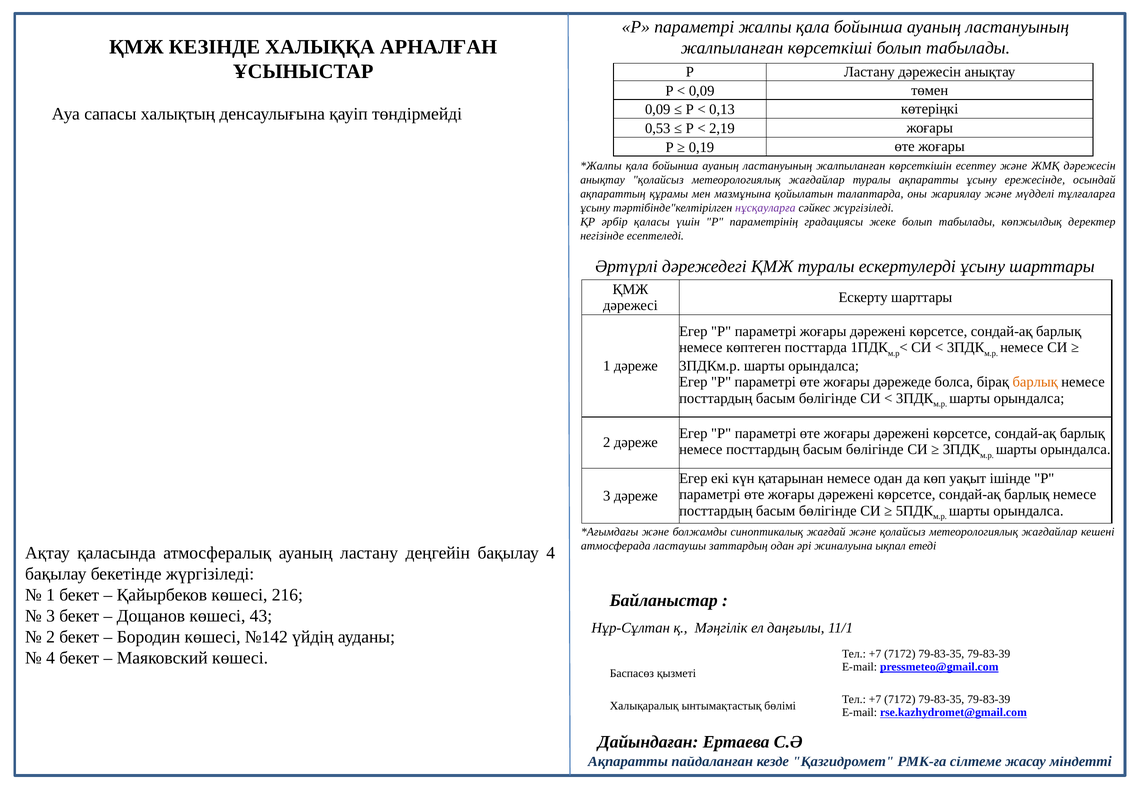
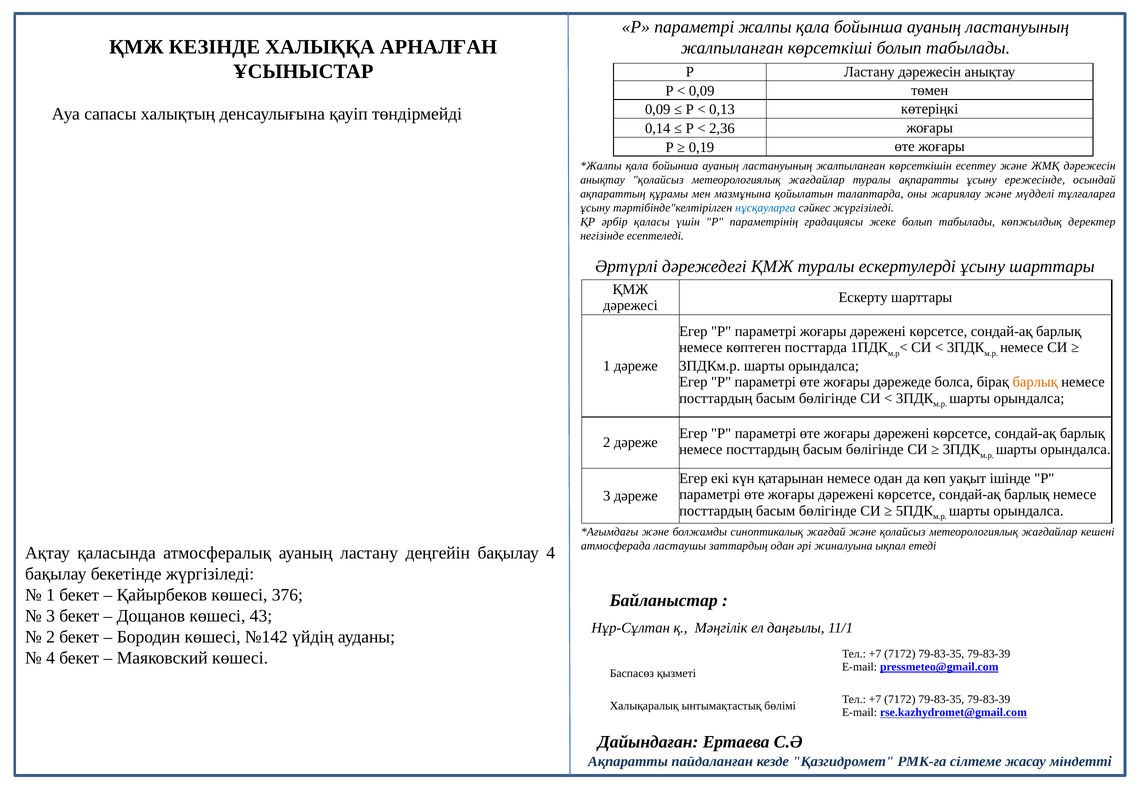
0,53: 0,53 -> 0,14
2,19: 2,19 -> 2,36
нұсқауларға colour: purple -> blue
216: 216 -> 376
